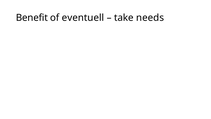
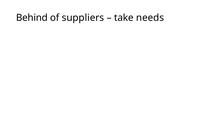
Benefit: Benefit -> Behind
eventuell: eventuell -> suppliers
